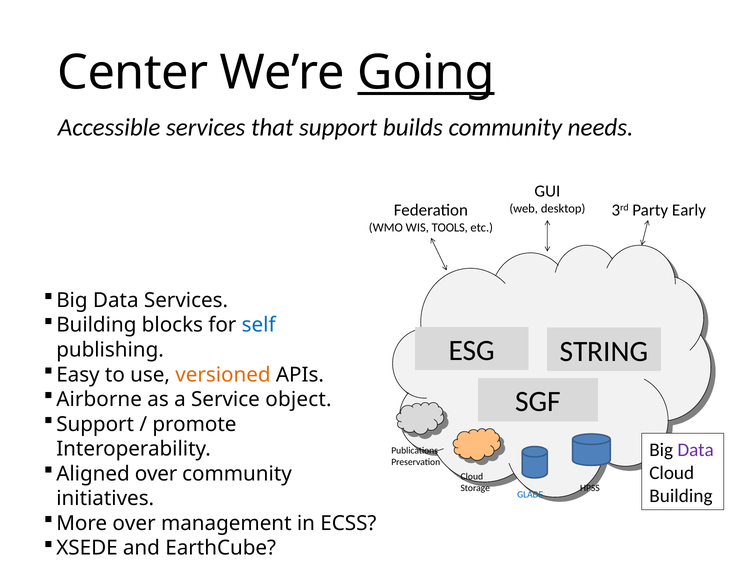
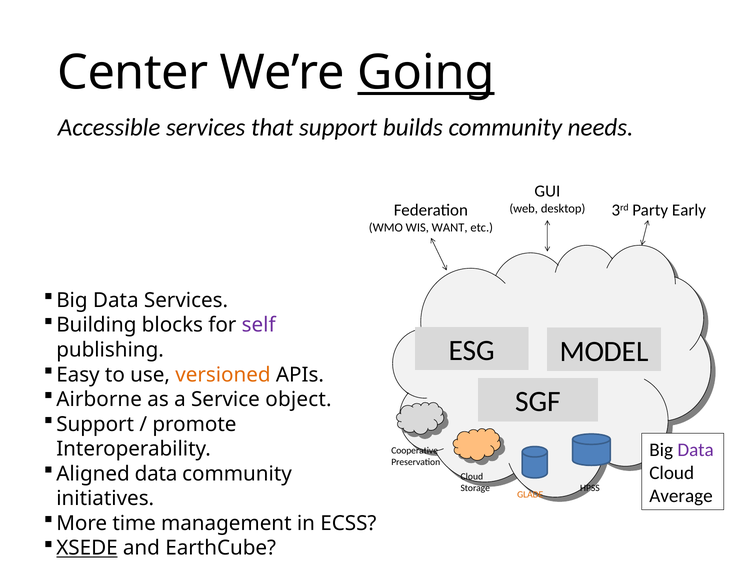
TOOLS: TOOLS -> WANT
self colour: blue -> purple
STRING: STRING -> MODEL
Publications: Publications -> Cooperative
Aligned over: over -> data
Building at (681, 496): Building -> Average
GLADE colour: blue -> orange
More over: over -> time
XSEDE underline: none -> present
